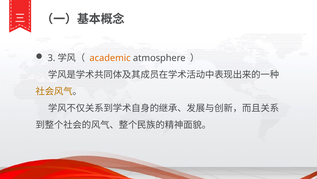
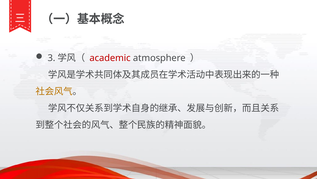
academic colour: orange -> red
